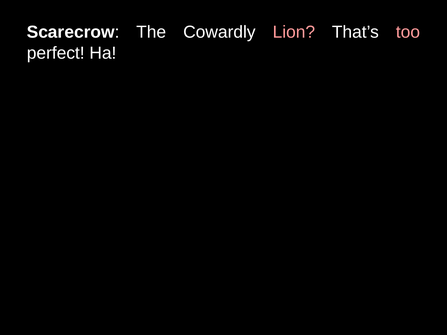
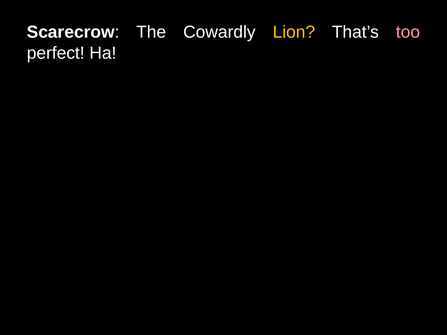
Lion colour: pink -> yellow
